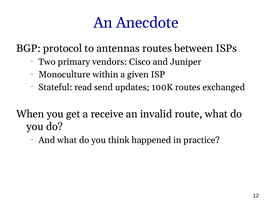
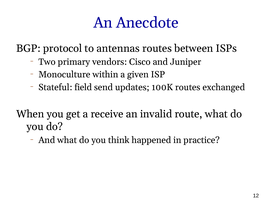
read: read -> field
